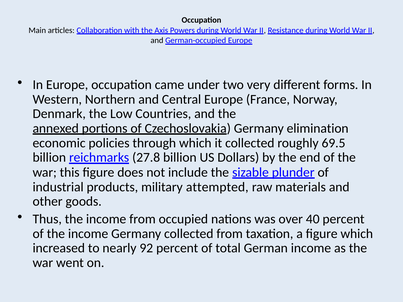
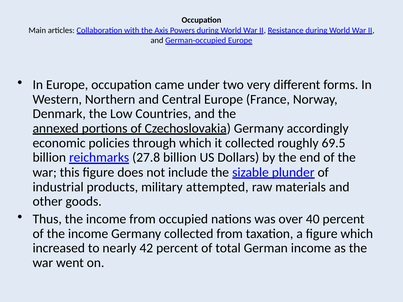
elimination: elimination -> accordingly
92: 92 -> 42
